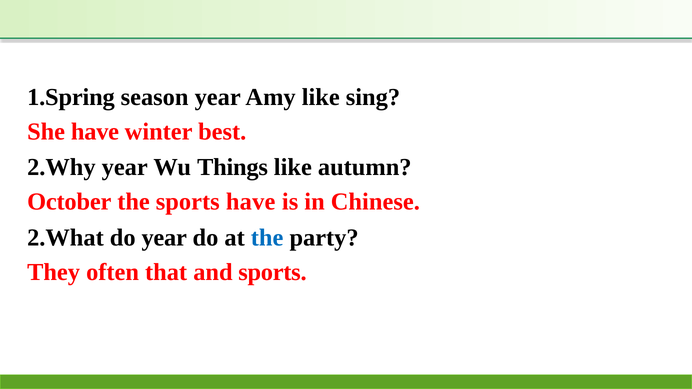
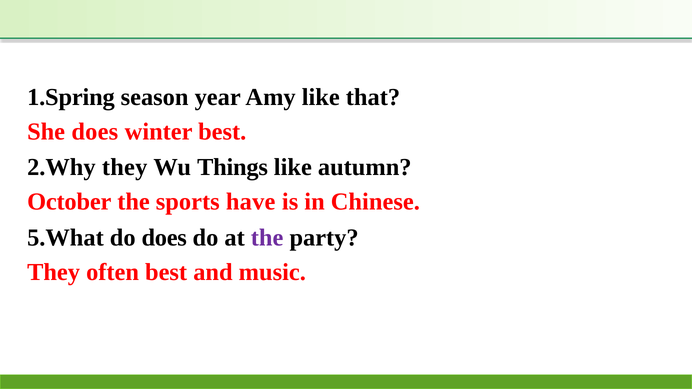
sing: sing -> that
She have: have -> does
2.Why year: year -> they
2.What: 2.What -> 5.What
do year: year -> does
the at (267, 238) colour: blue -> purple
often that: that -> best
and sports: sports -> music
